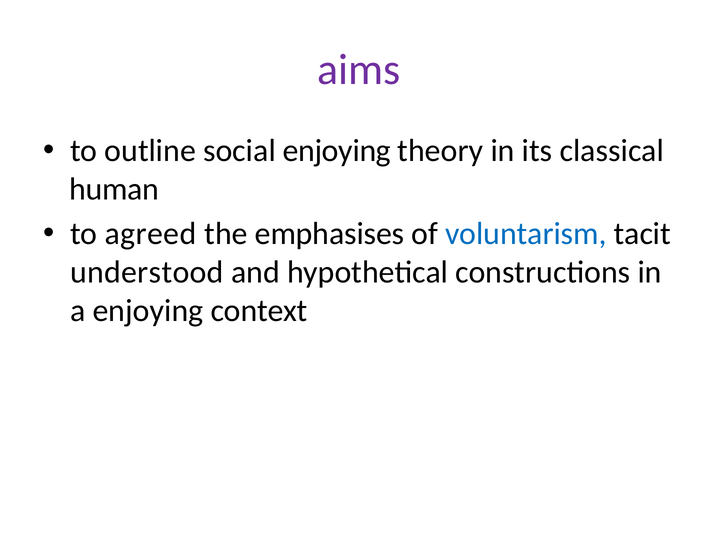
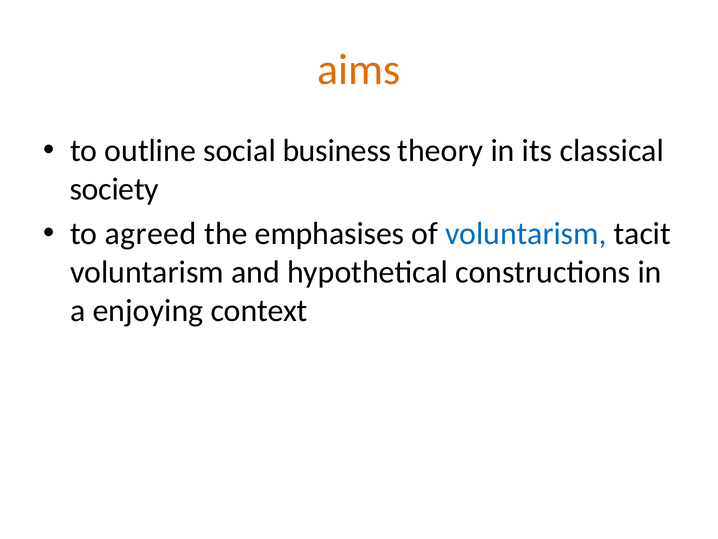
aims colour: purple -> orange
social enjoying: enjoying -> business
human: human -> society
understood at (147, 272): understood -> voluntarism
